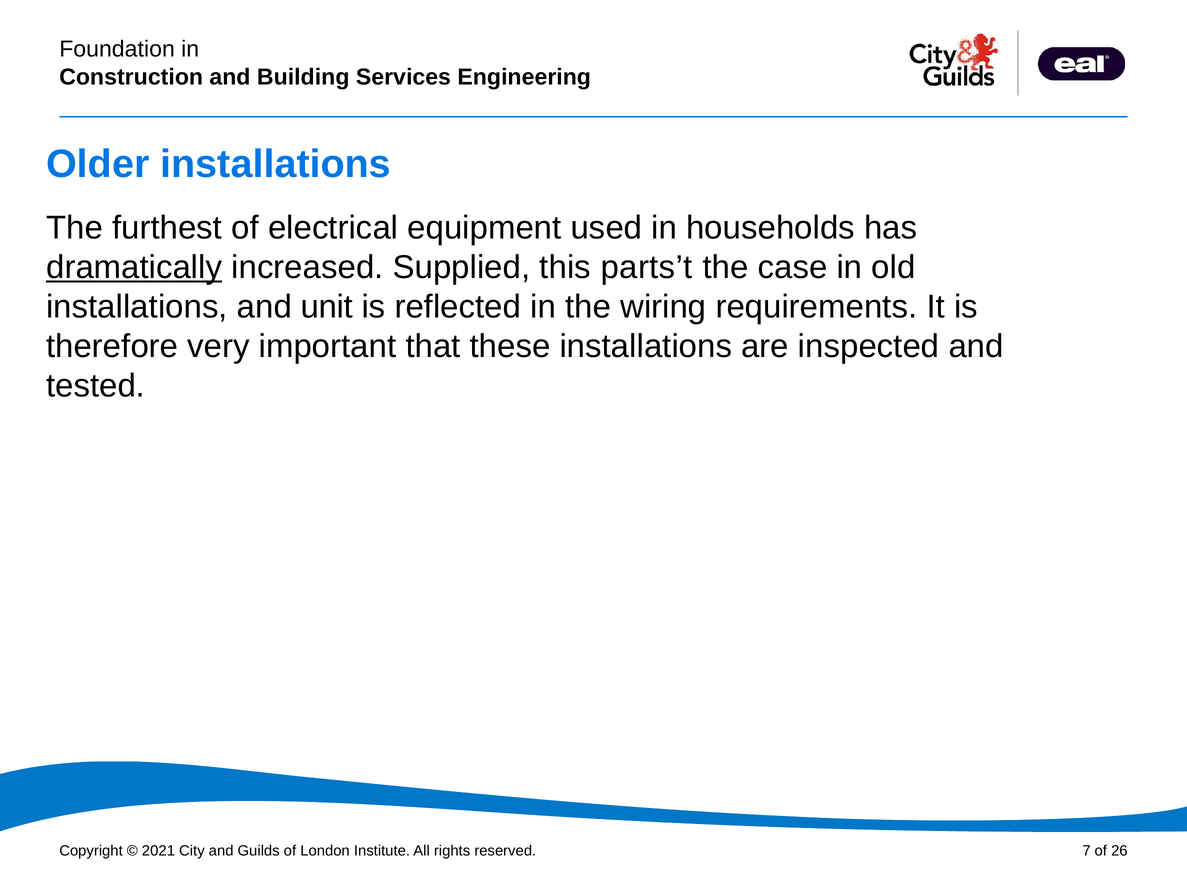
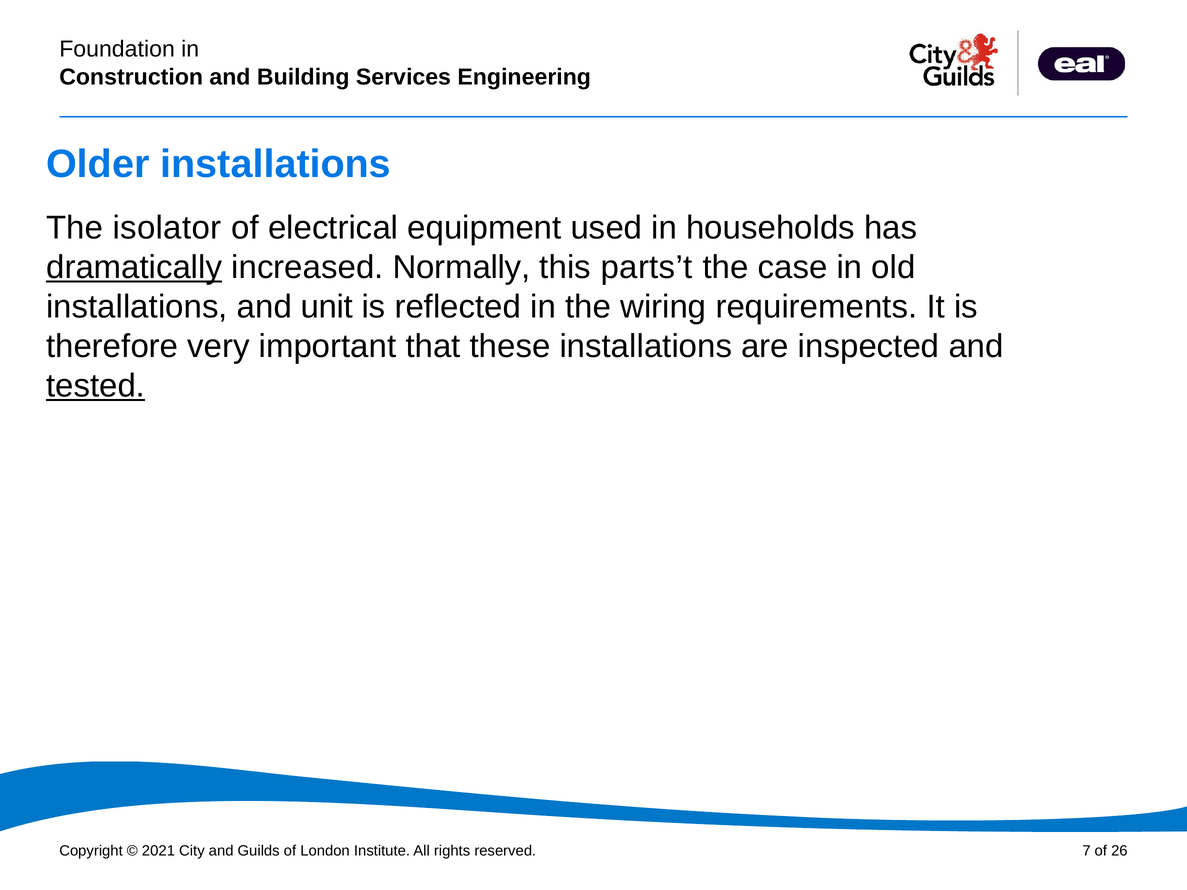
furthest: furthest -> isolator
Supplied: Supplied -> Normally
tested underline: none -> present
